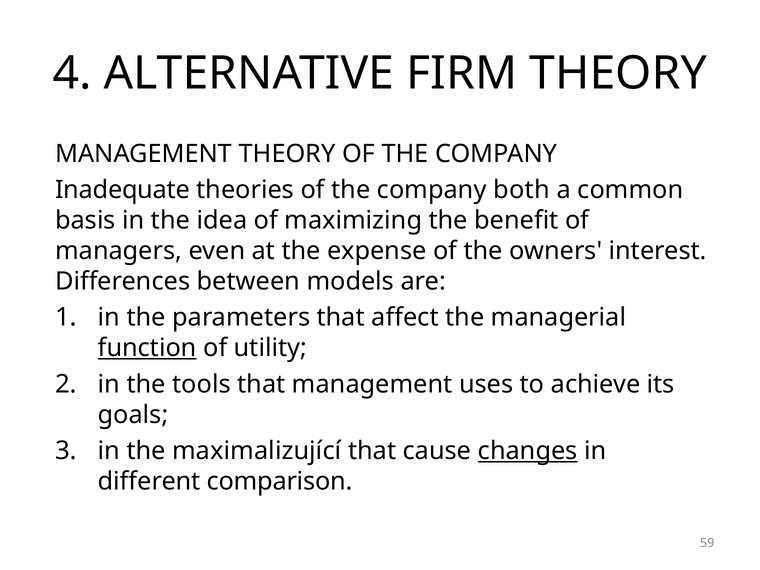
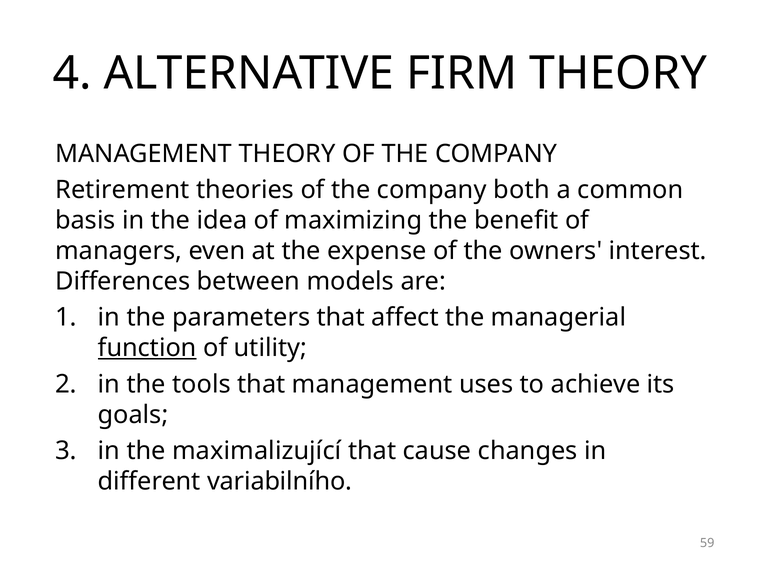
Inadequate: Inadequate -> Retirement
changes underline: present -> none
comparison: comparison -> variabilního
